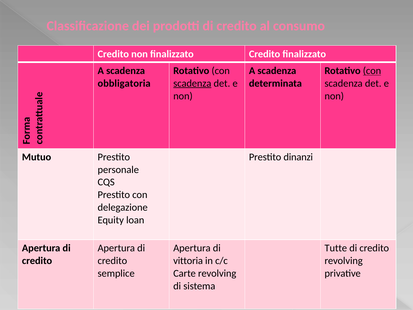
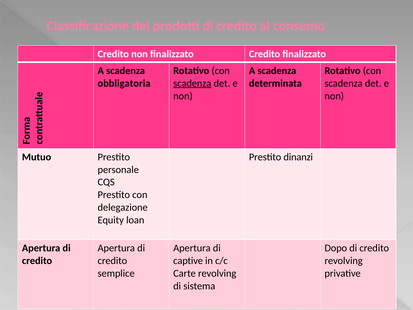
con at (372, 71) underline: present -> none
Tutte: Tutte -> Dopo
vittoria: vittoria -> captive
